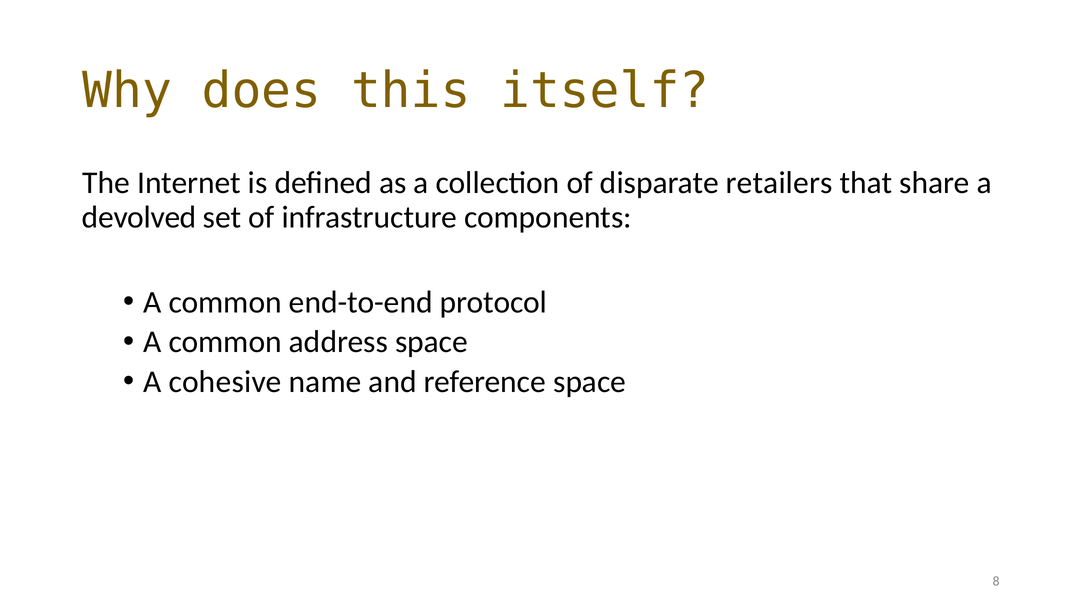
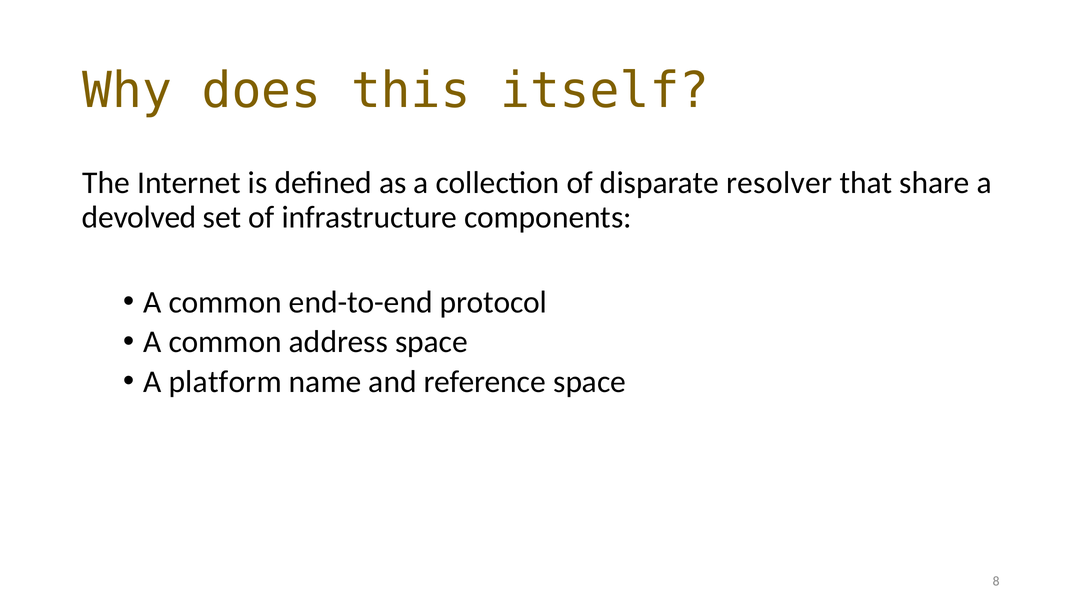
retailers: retailers -> resolver
cohesive: cohesive -> platform
